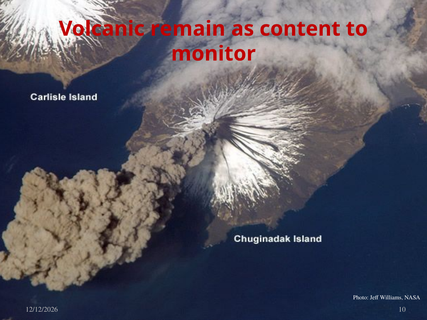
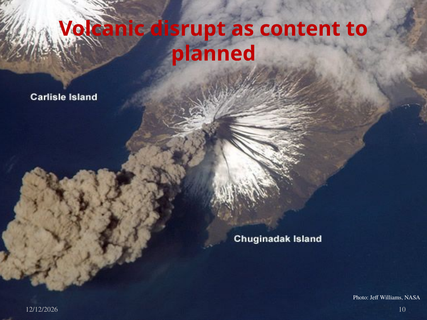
remain: remain -> disrupt
monitor: monitor -> planned
